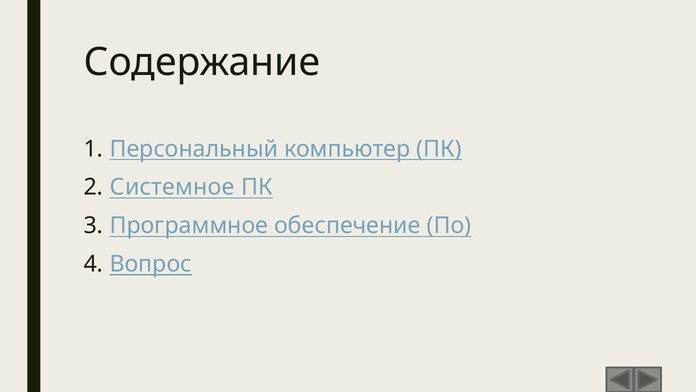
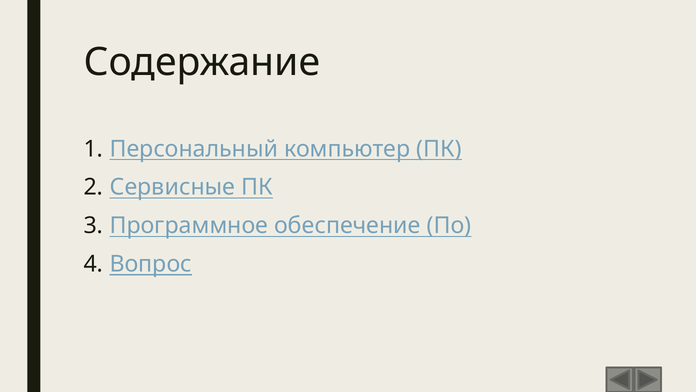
Системное: Системное -> Сервисные
